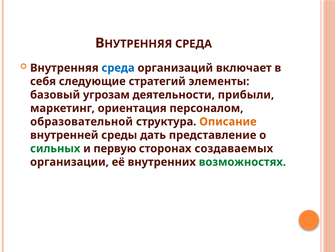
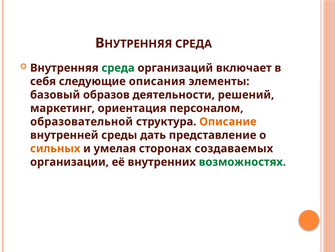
среда at (118, 68) colour: blue -> green
стратегий: стратегий -> описания
угрозам: угрозам -> образов
прибыли: прибыли -> решений
сильных colour: green -> orange
первую: первую -> умелая
